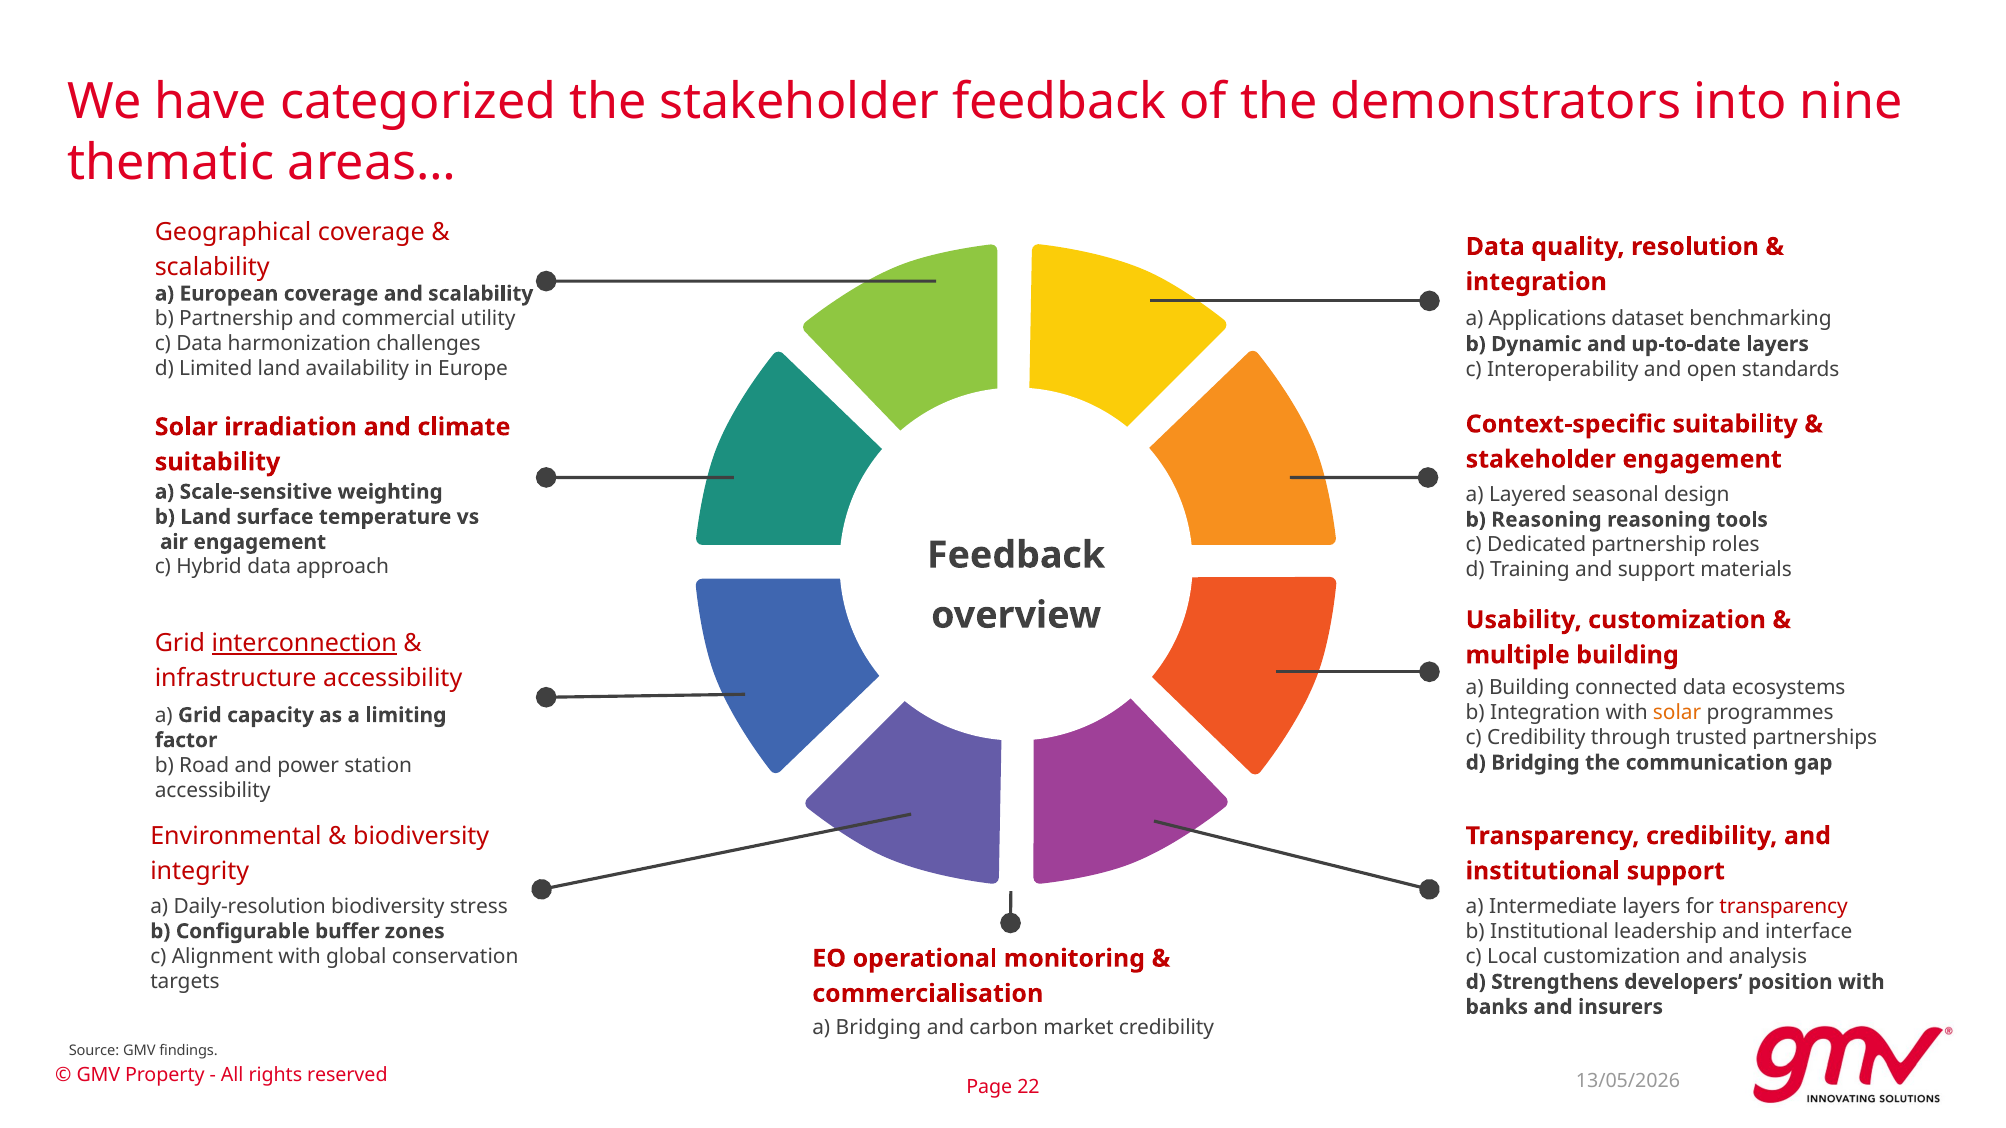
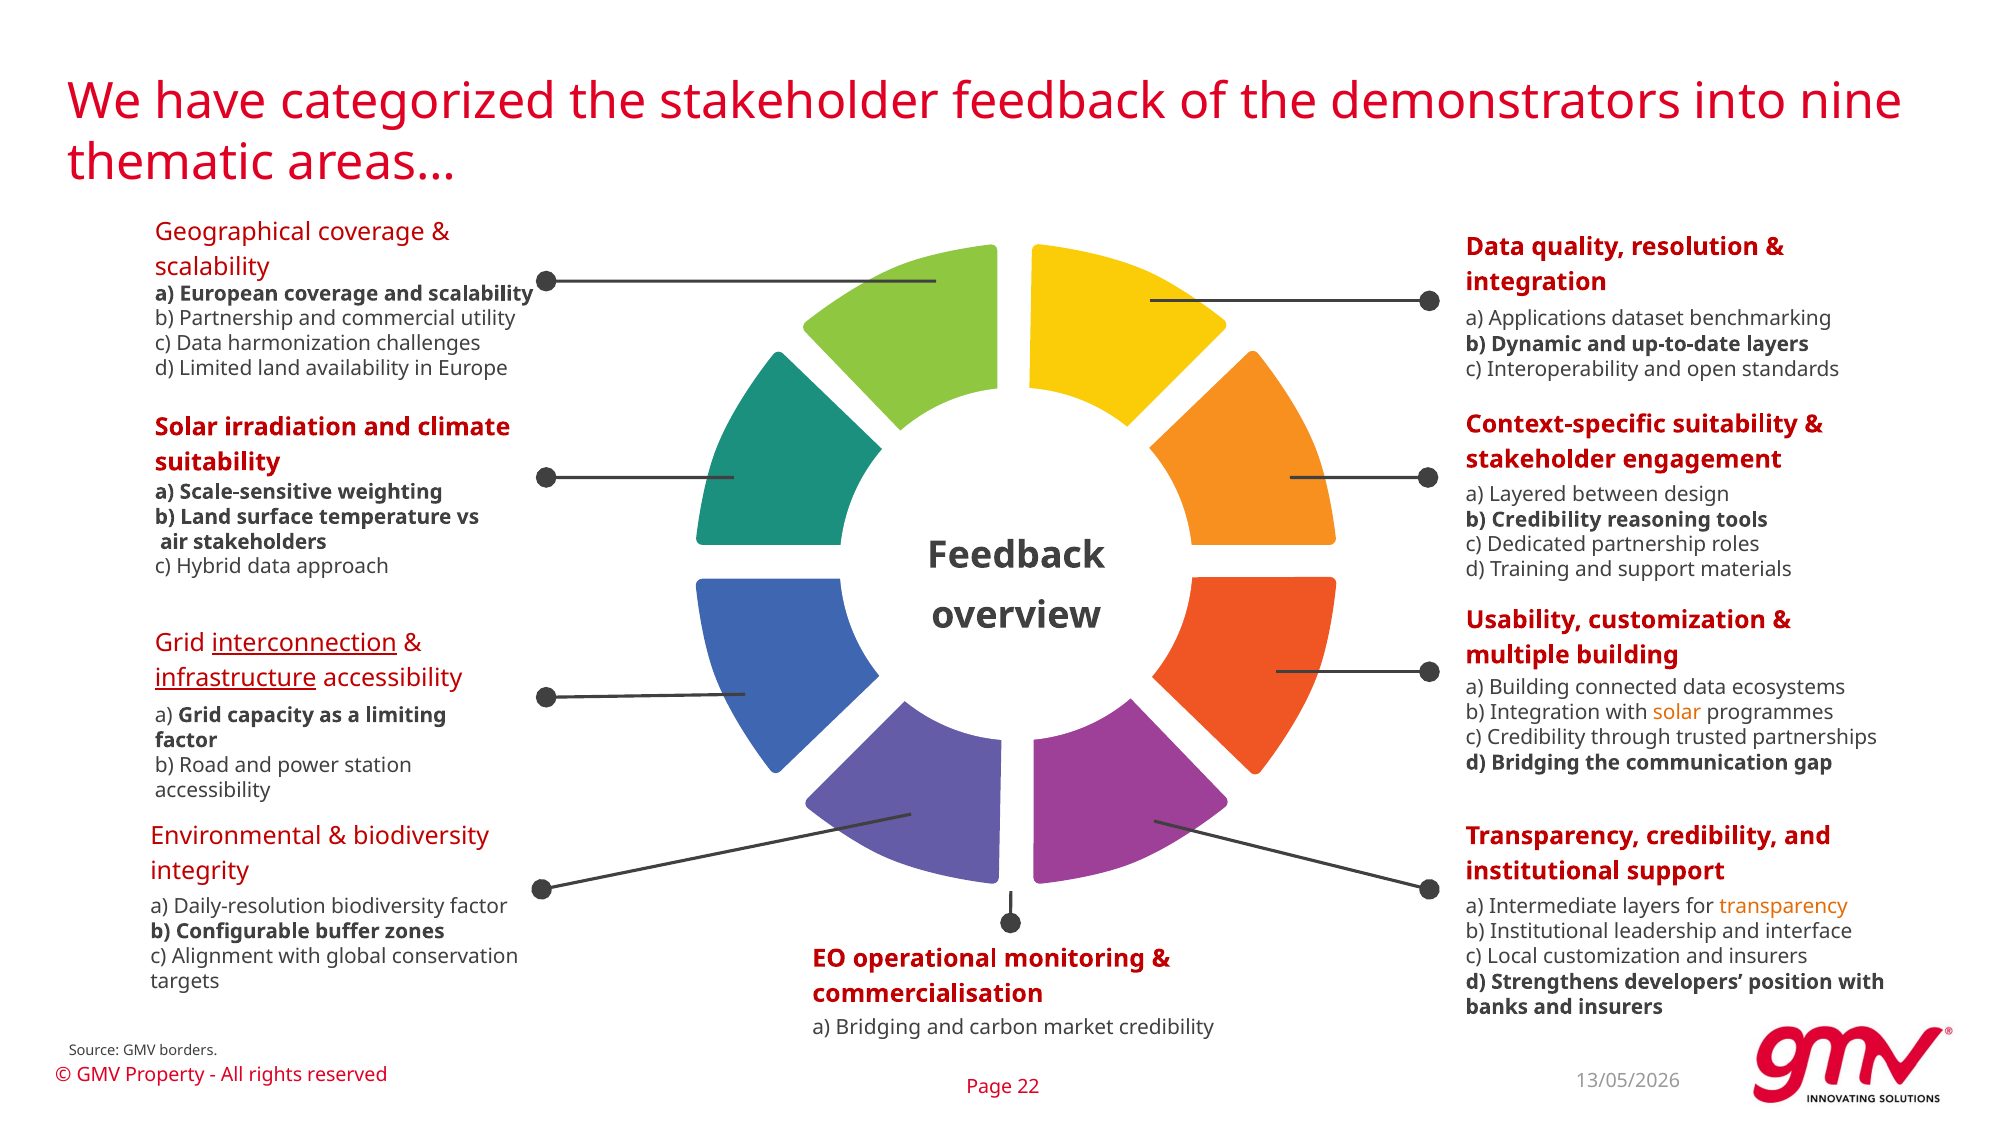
seasonal: seasonal -> between
b Reasoning: Reasoning -> Credibility
air engagement: engagement -> stakeholders
infrastructure underline: none -> present
biodiversity stress: stress -> factor
transparency at (1784, 907) colour: red -> orange
customization and analysis: analysis -> insurers
findings: findings -> borders
